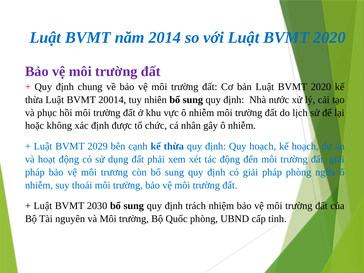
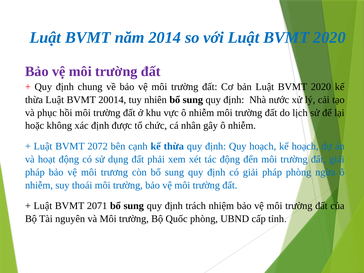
2029: 2029 -> 2072
2030: 2030 -> 2071
